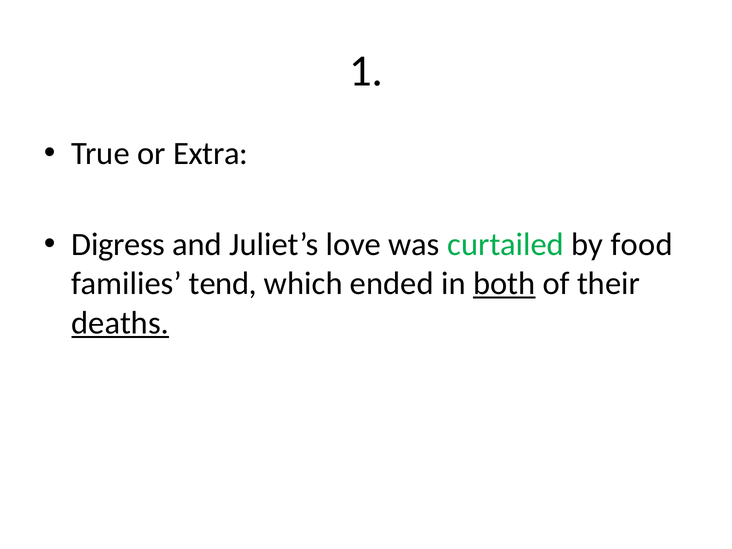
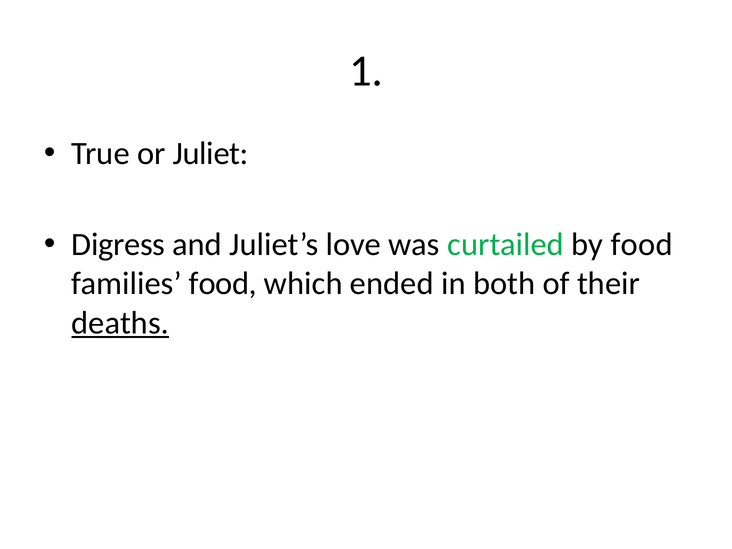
Extra: Extra -> Juliet
families tend: tend -> food
both underline: present -> none
